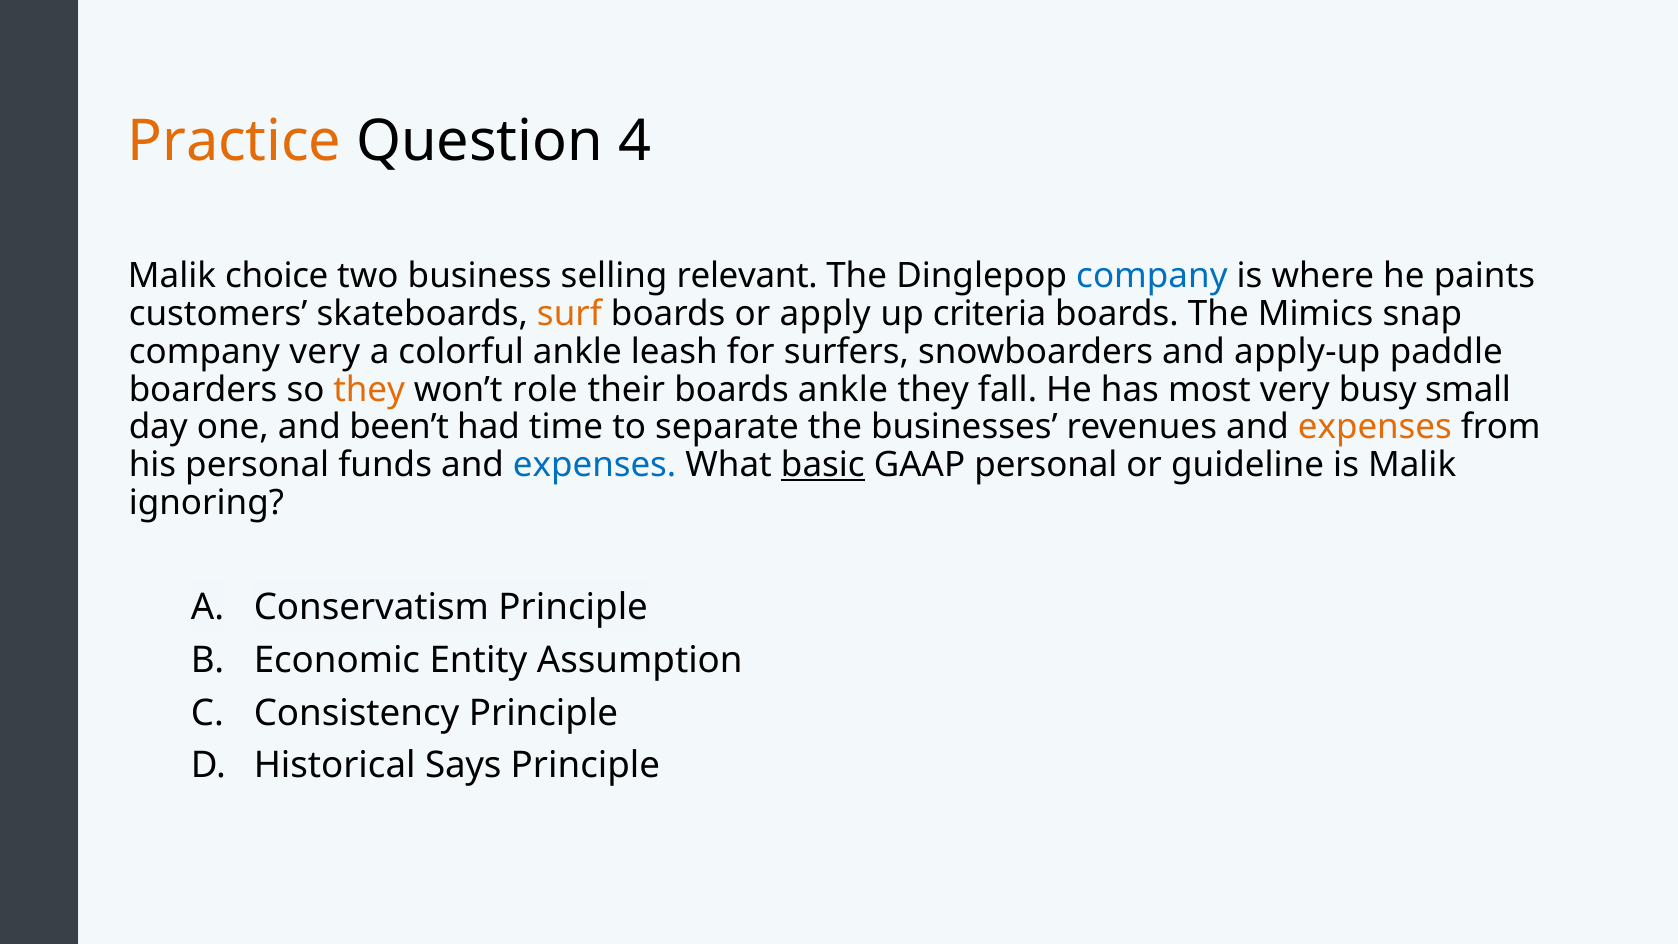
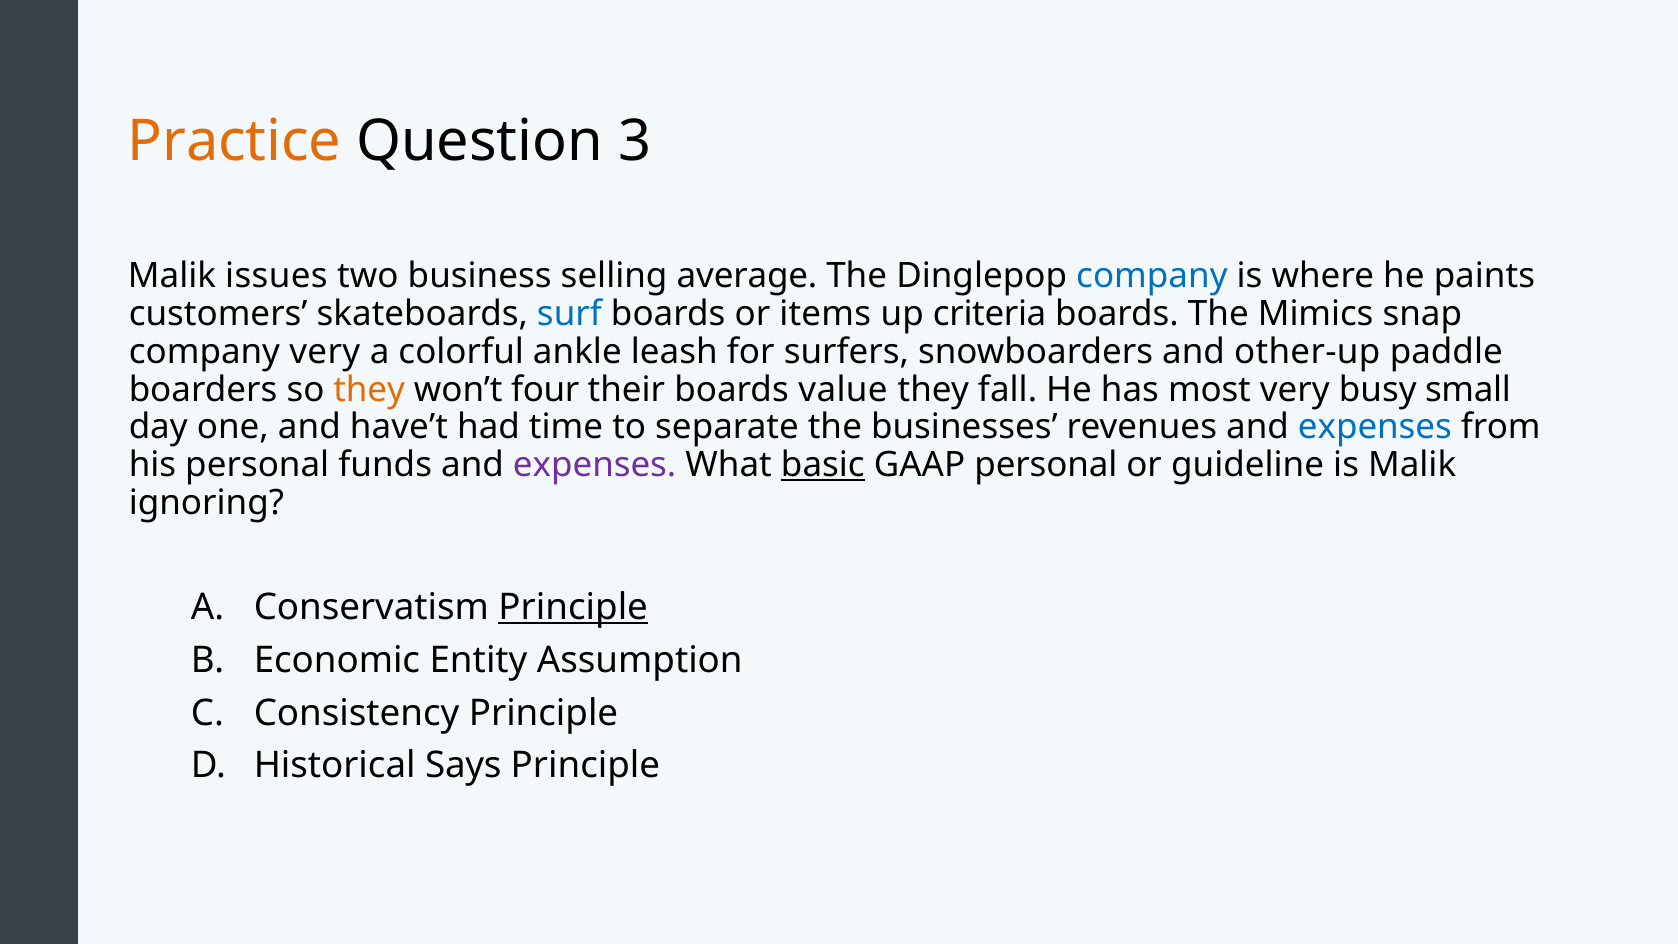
4: 4 -> 3
choice: choice -> issues
relevant: relevant -> average
surf colour: orange -> blue
apply: apply -> items
apply-up: apply-up -> other-up
role: role -> four
boards ankle: ankle -> value
been’t: been’t -> have’t
expenses at (1375, 427) colour: orange -> blue
expenses at (595, 465) colour: blue -> purple
Principle at (573, 607) underline: none -> present
